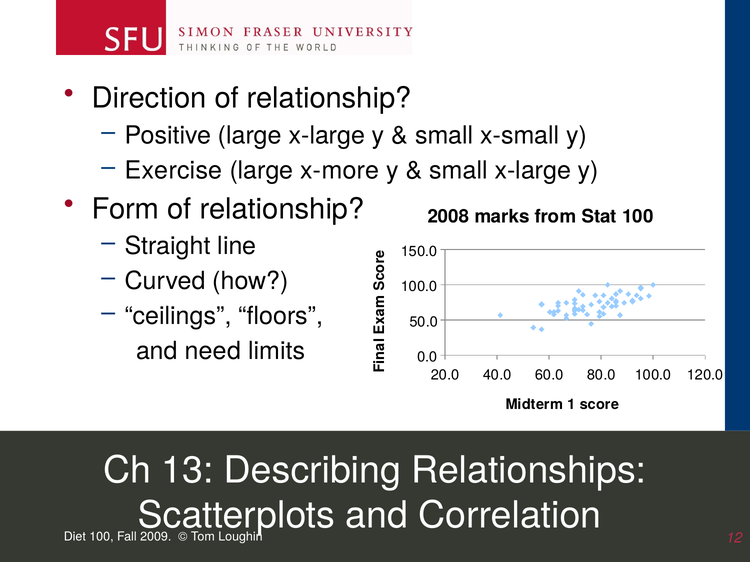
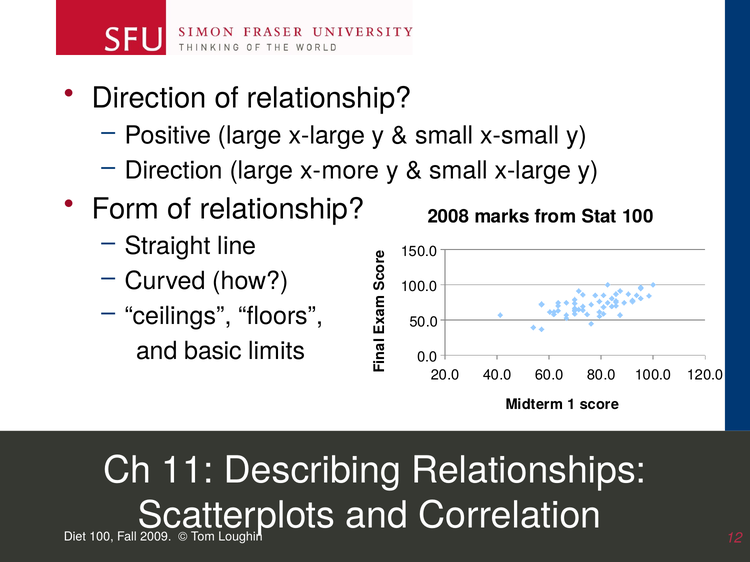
Exercise at (174, 171): Exercise -> Direction
need: need -> basic
13: 13 -> 11
